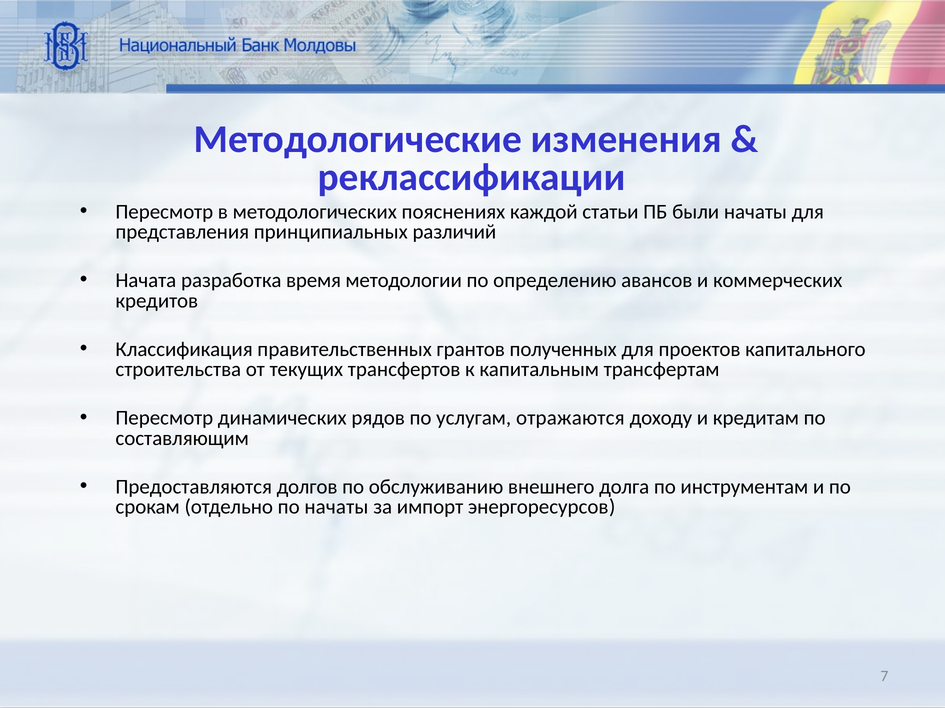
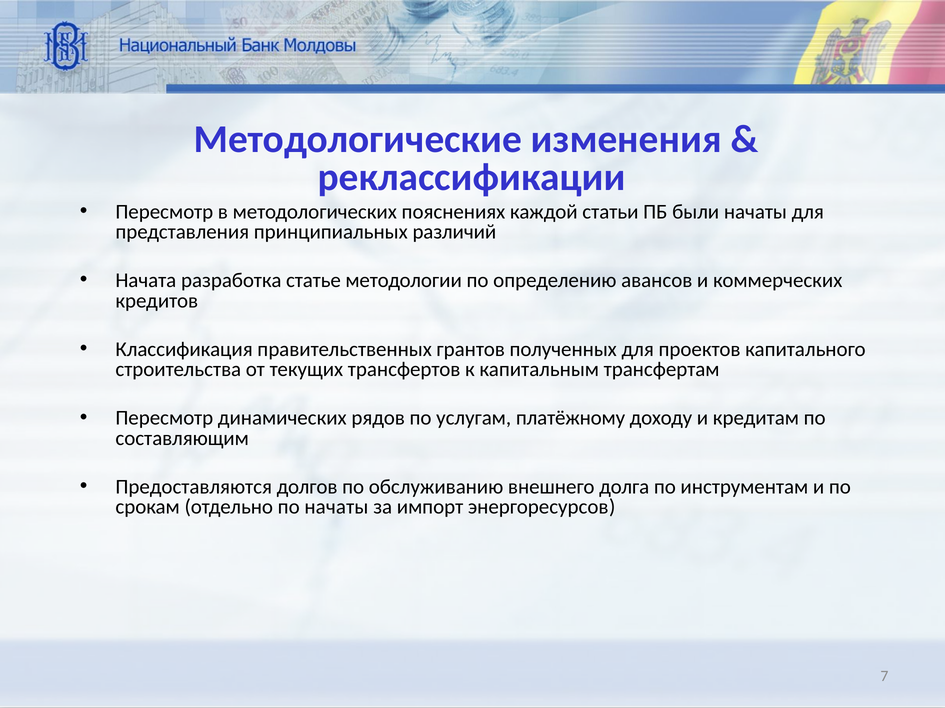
время: время -> статье
отражаются: отражаются -> платёжному
